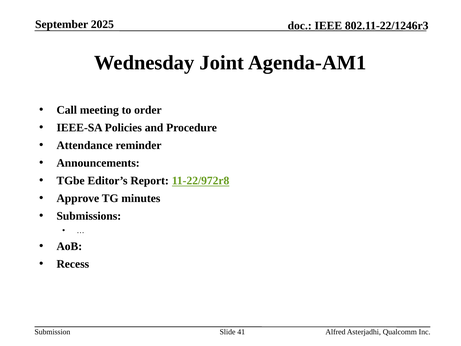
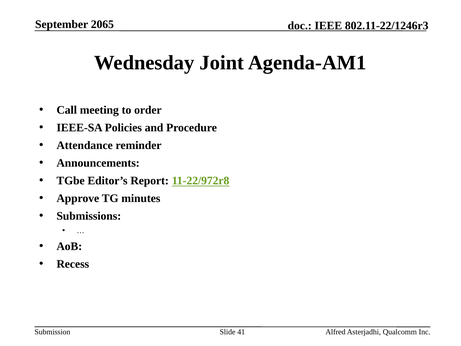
2025: 2025 -> 2065
